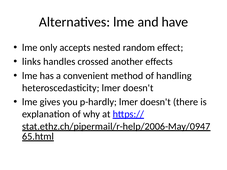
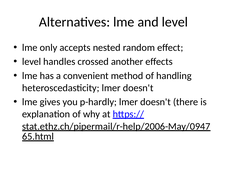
and have: have -> level
links at (32, 62): links -> level
